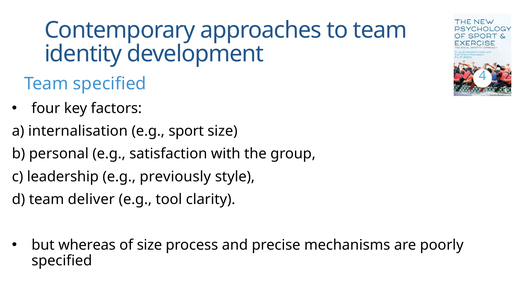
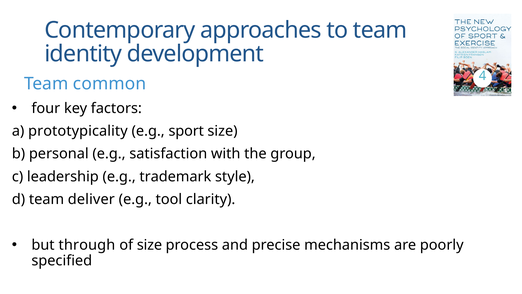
Team specified: specified -> common
internalisation: internalisation -> prototypicality
previously: previously -> trademark
whereas: whereas -> through
